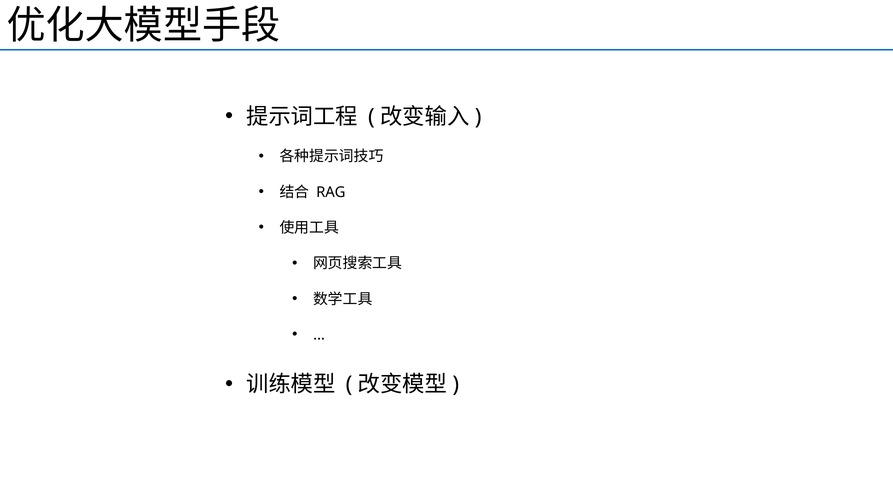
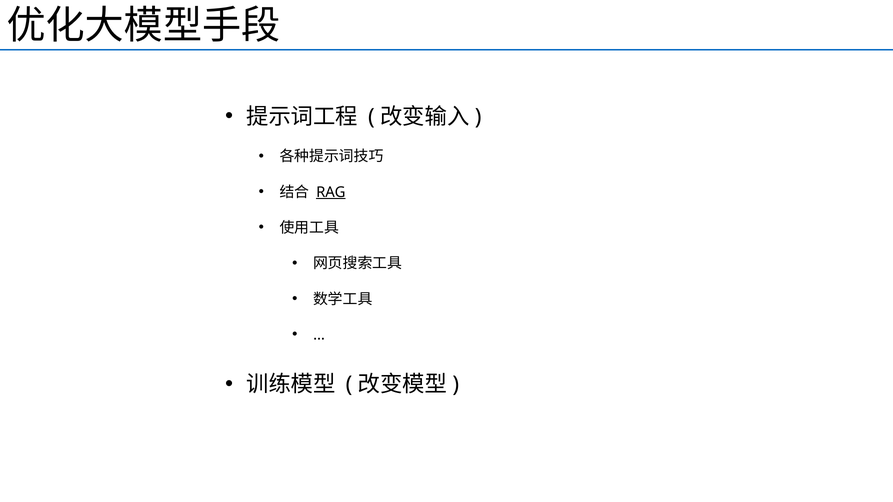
RAG underline: none -> present
